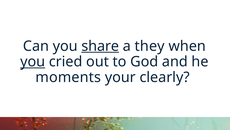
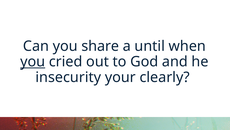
share underline: present -> none
they: they -> until
moments: moments -> insecurity
